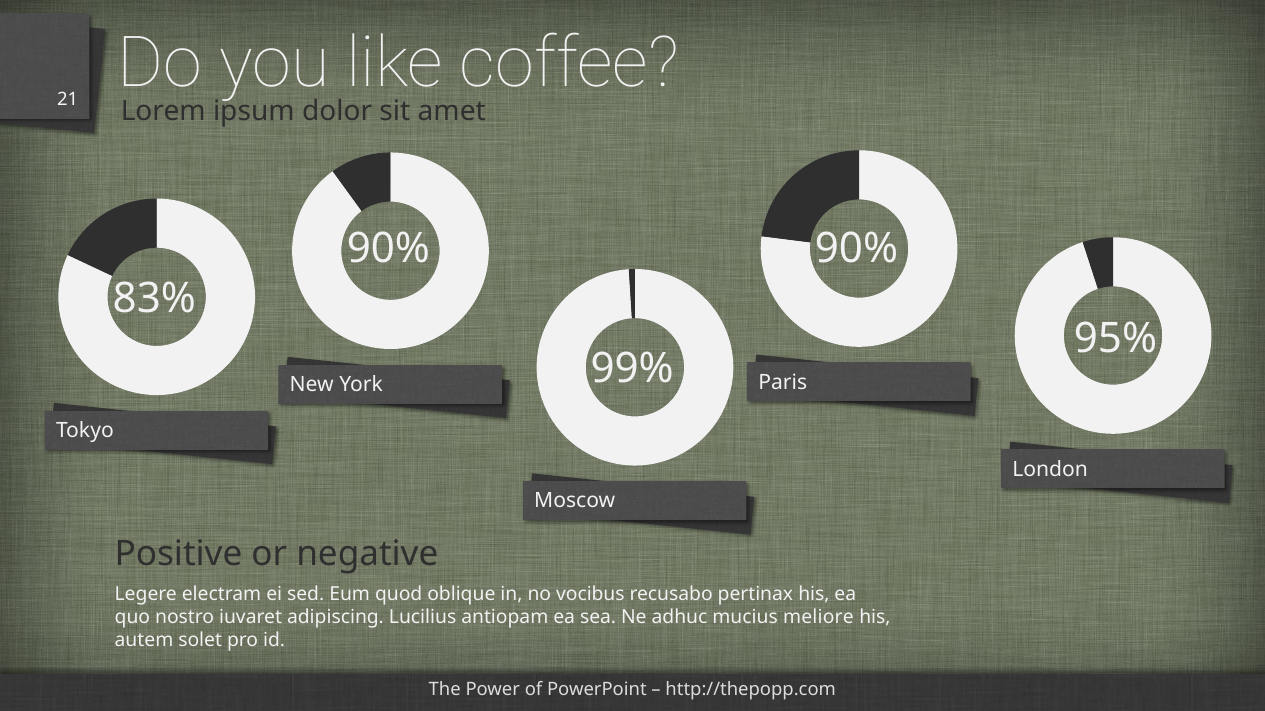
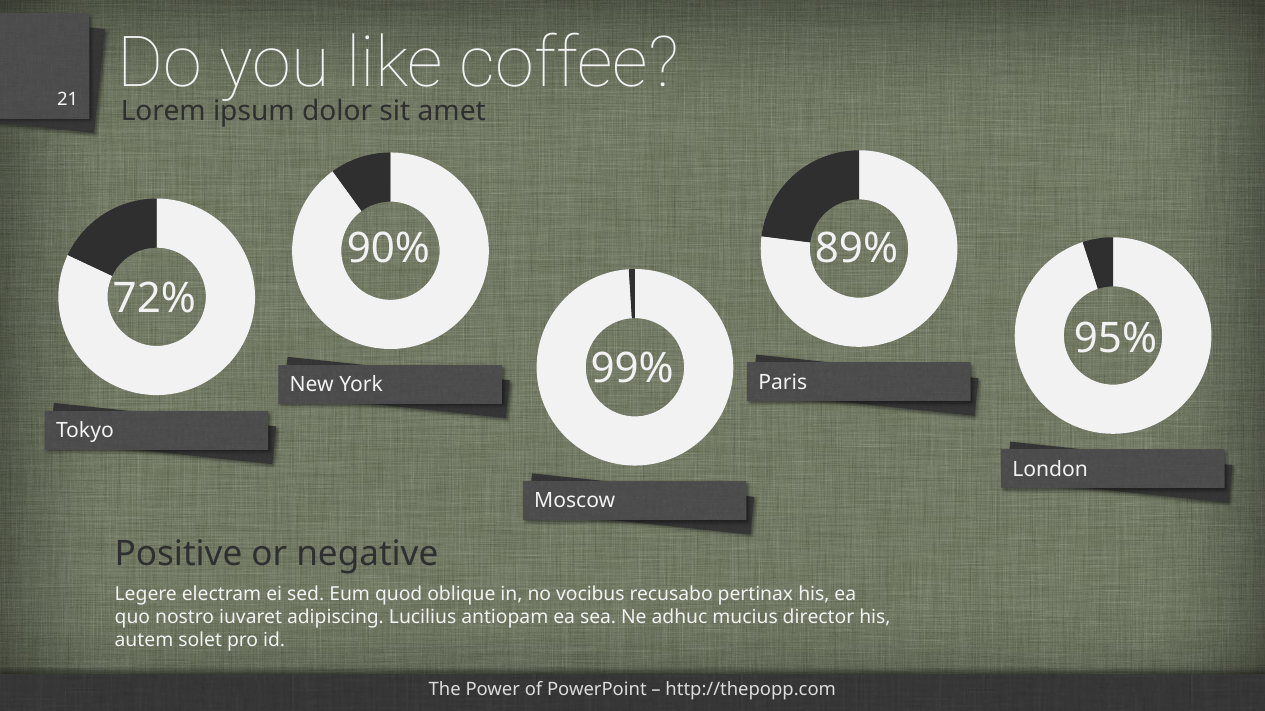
90% at (857, 249): 90% -> 89%
83%: 83% -> 72%
meliore: meliore -> director
